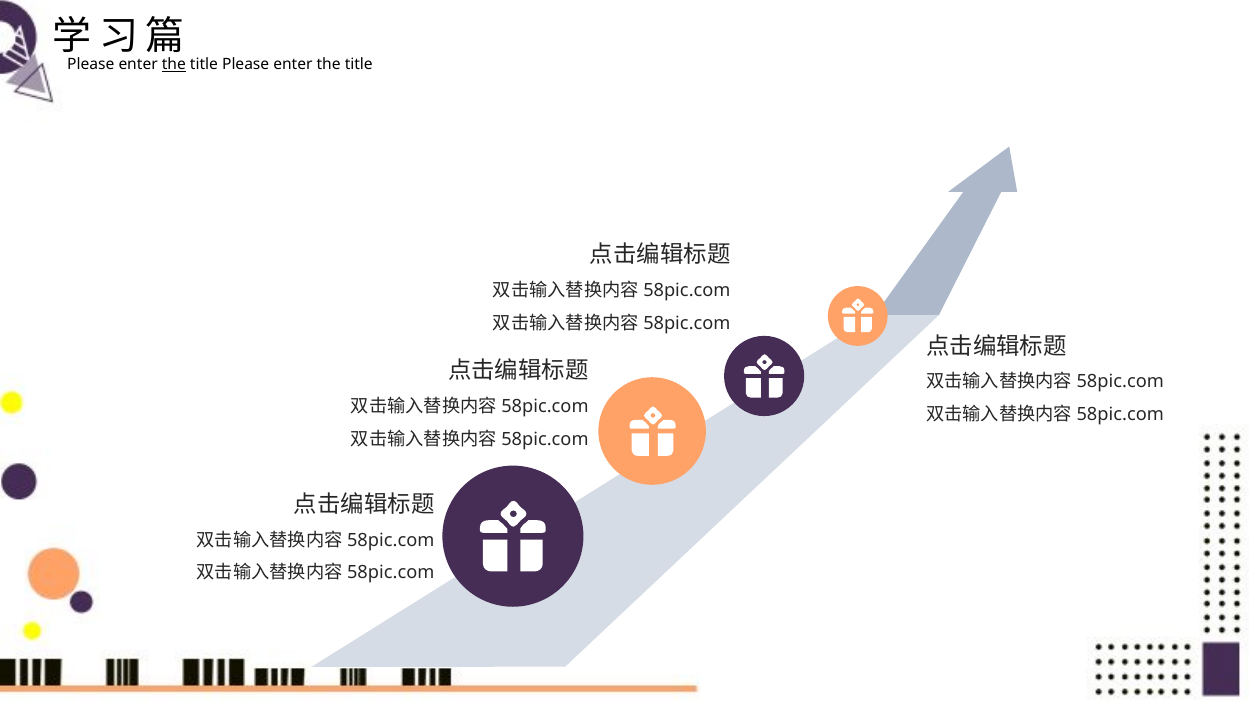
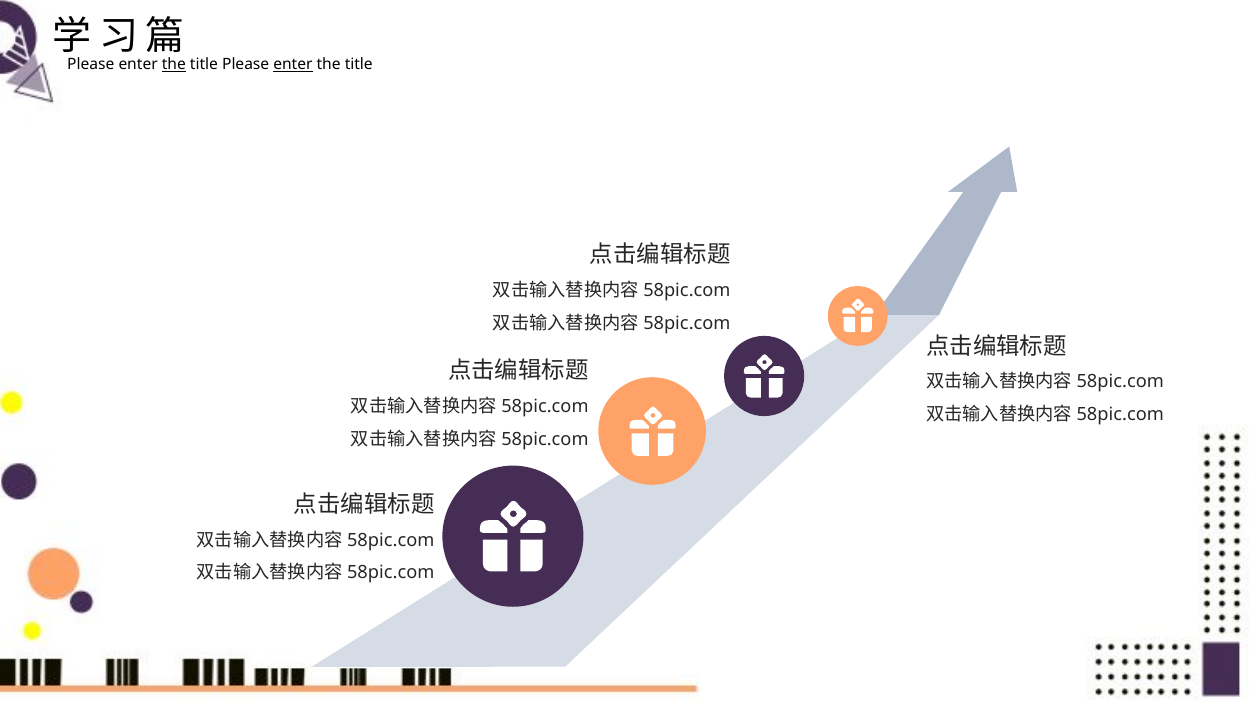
enter at (293, 64) underline: none -> present
